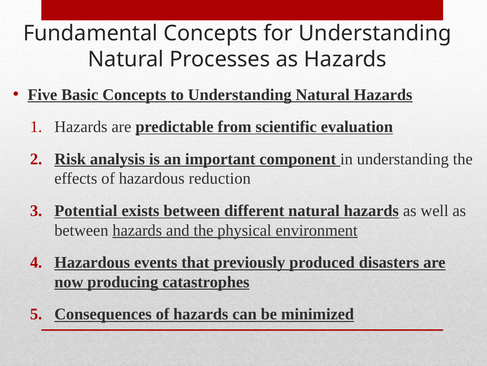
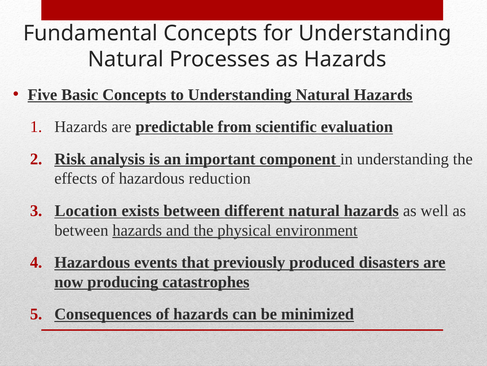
Potential: Potential -> Location
